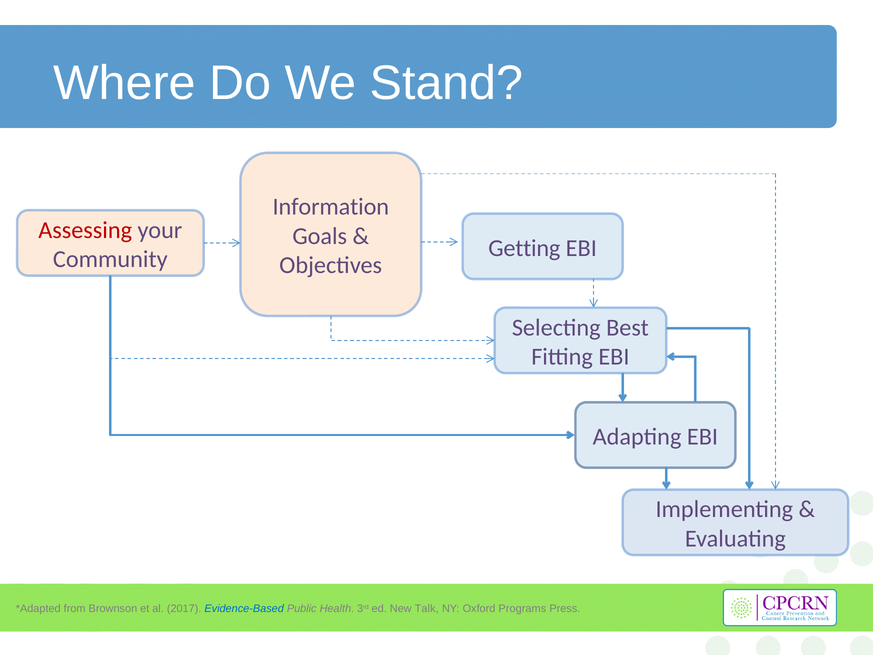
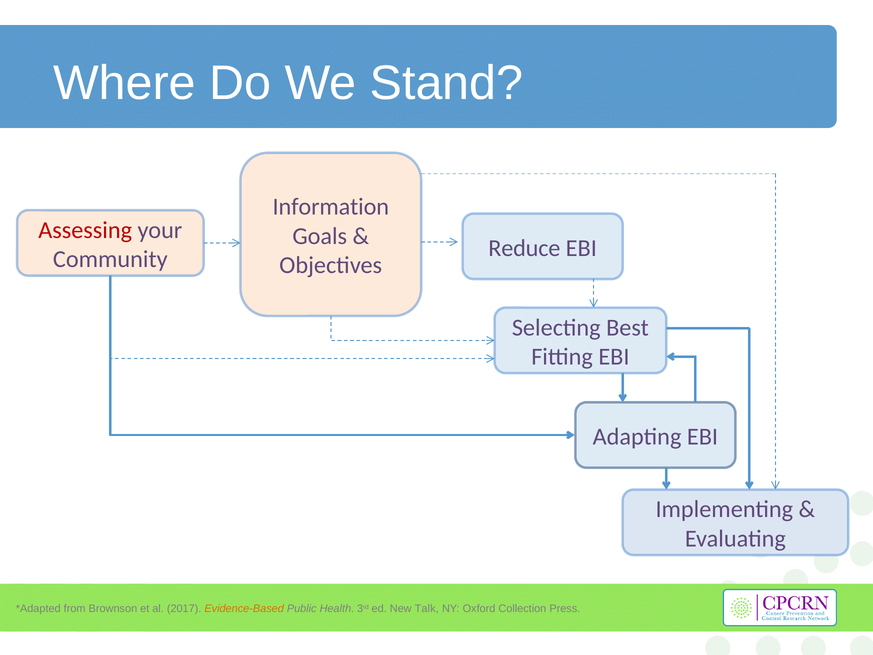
Getting: Getting -> Reduce
Evidence-Based colour: blue -> orange
Programs: Programs -> Collection
